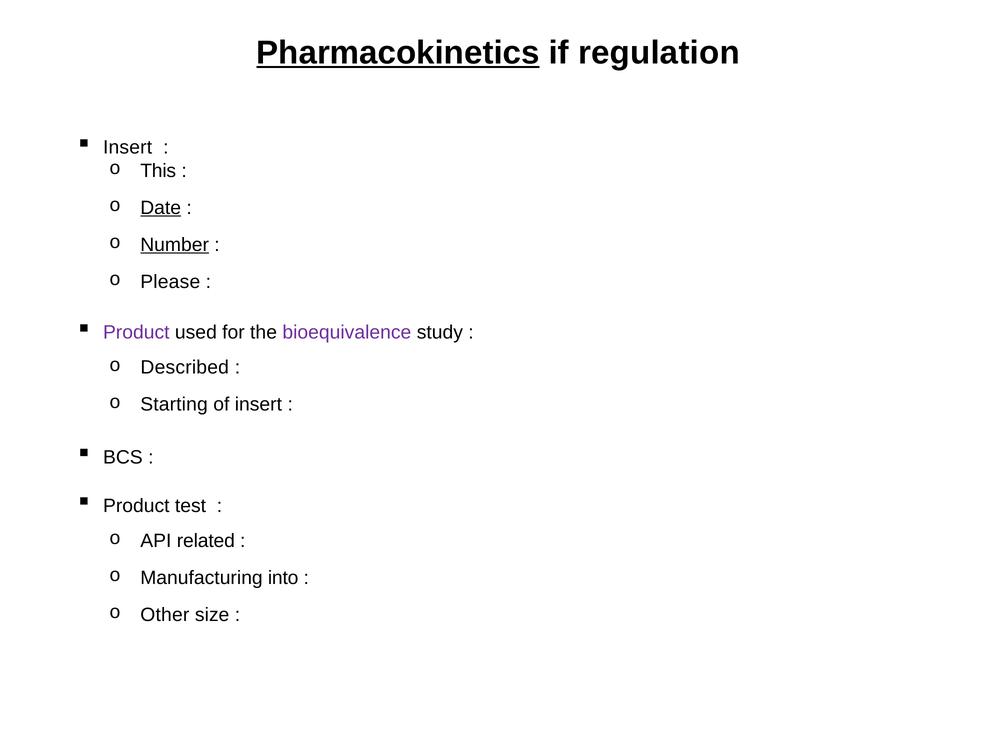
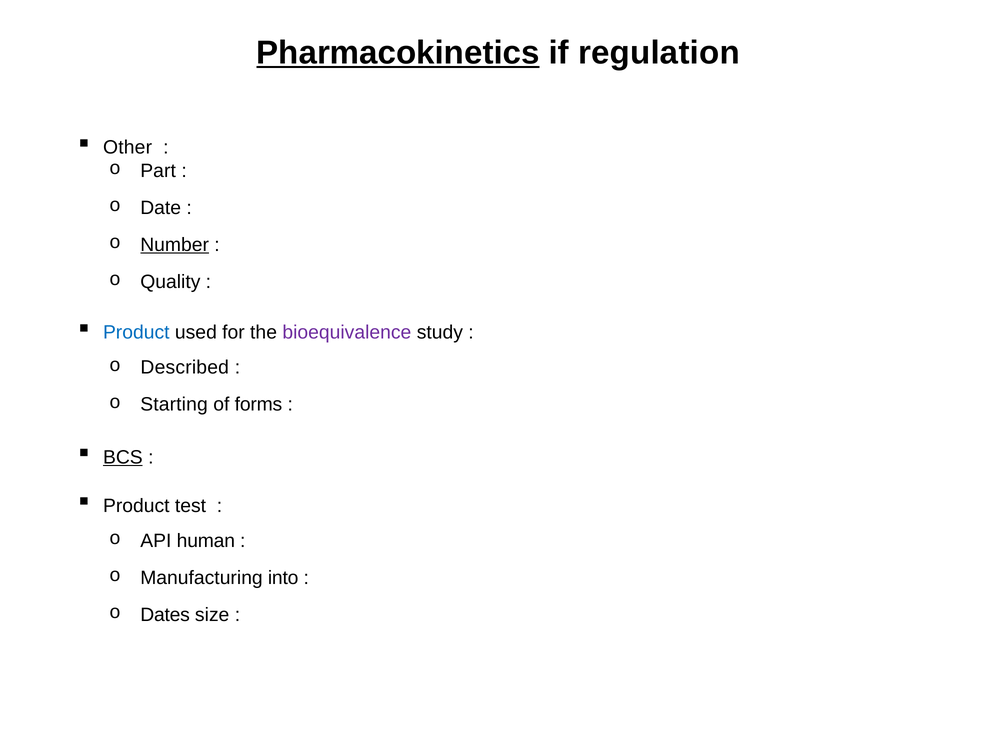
Insert at (128, 148): Insert -> Other
This: This -> Part
Date underline: present -> none
Please: Please -> Quality
Product at (136, 333) colour: purple -> blue
of insert: insert -> forms
BCS underline: none -> present
related: related -> human
Other: Other -> Dates
